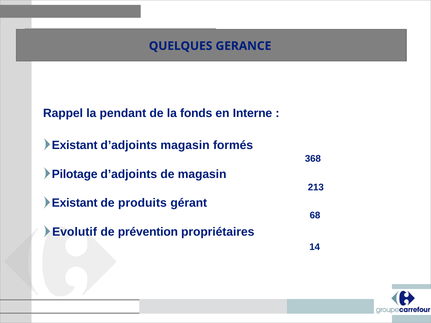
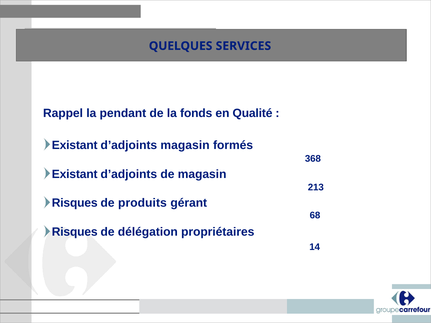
GERANCE: GERANCE -> SERVICES
Interne: Interne -> Qualité
Pilotage at (75, 174): Pilotage -> Existant
Existant at (75, 203): Existant -> Risques
Evolutif at (75, 232): Evolutif -> Risques
prévention: prévention -> délégation
